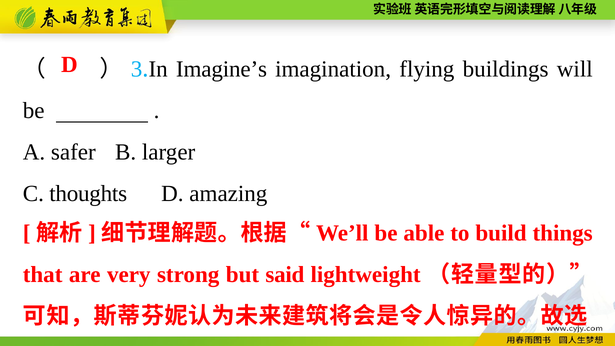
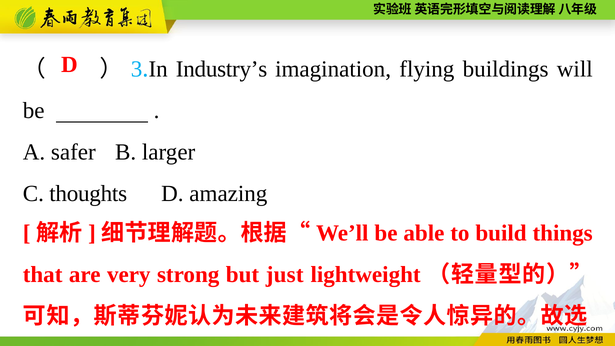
Imagine’s: Imagine’s -> Industry’s
said: said -> just
